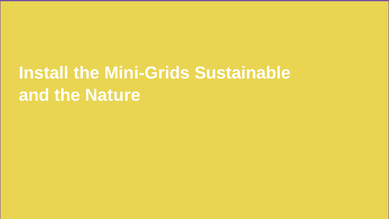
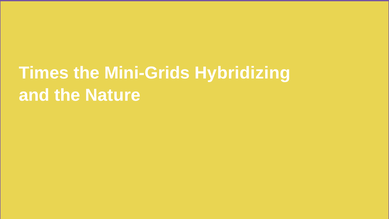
Install: Install -> Times
Sustainable: Sustainable -> Hybridizing
